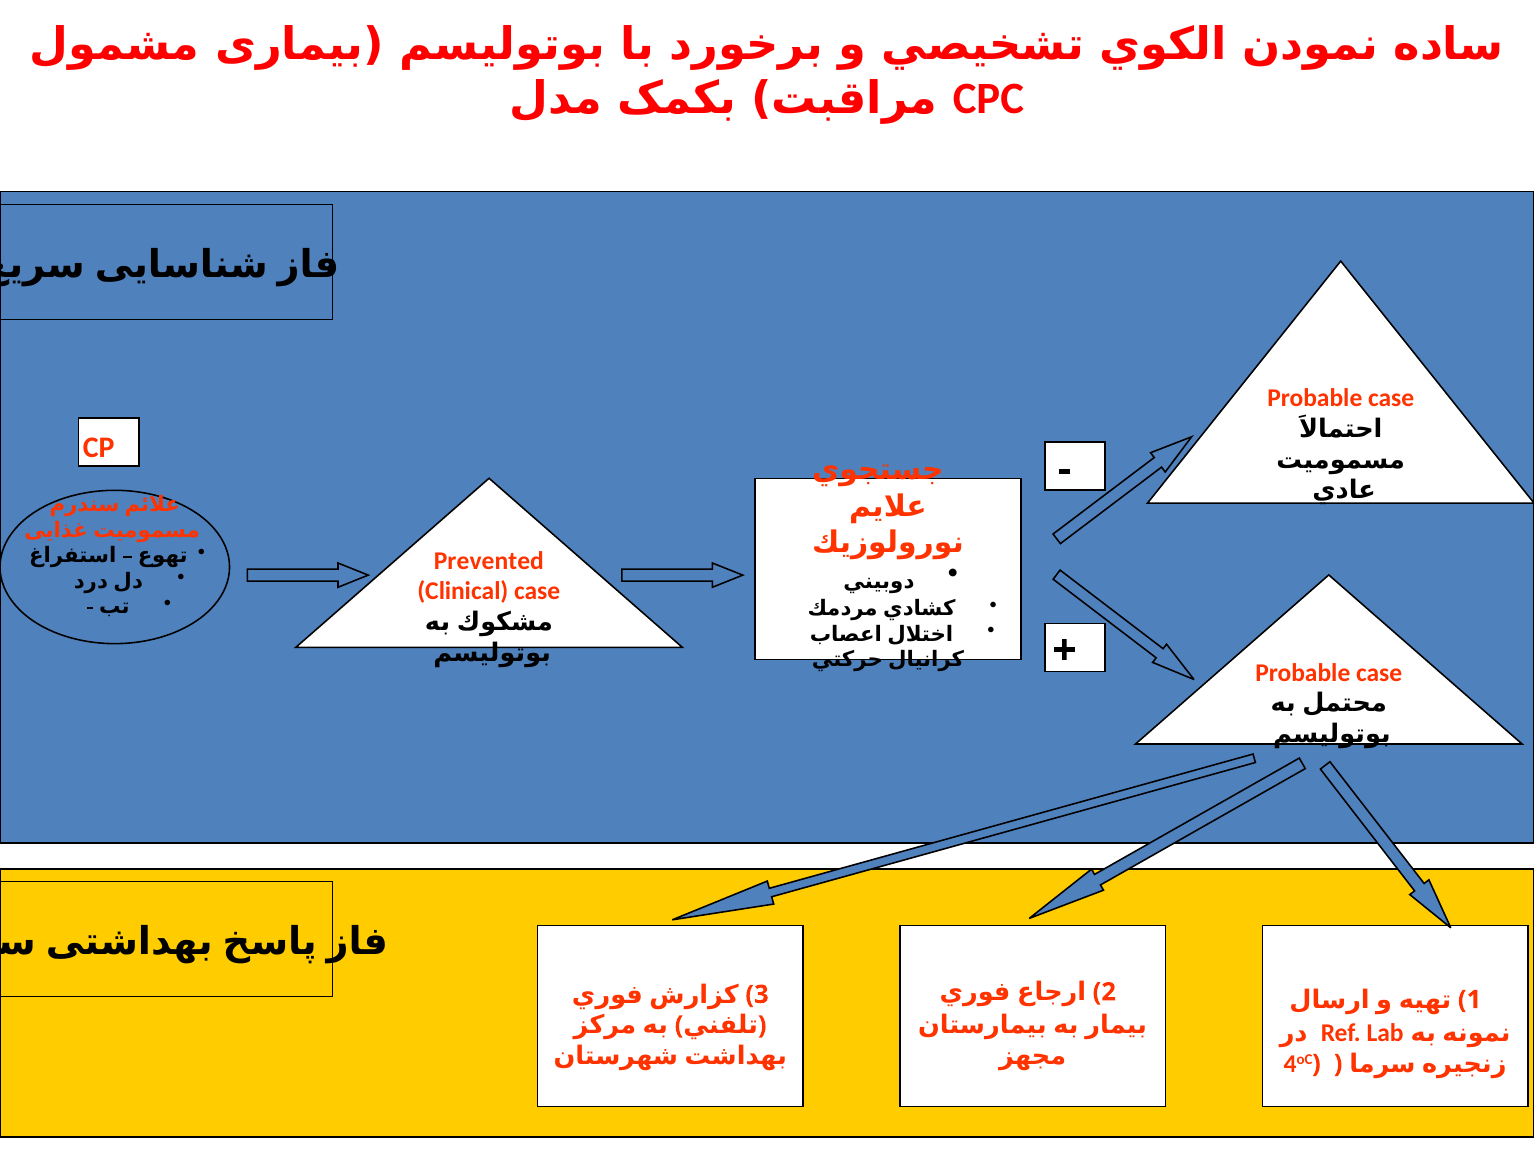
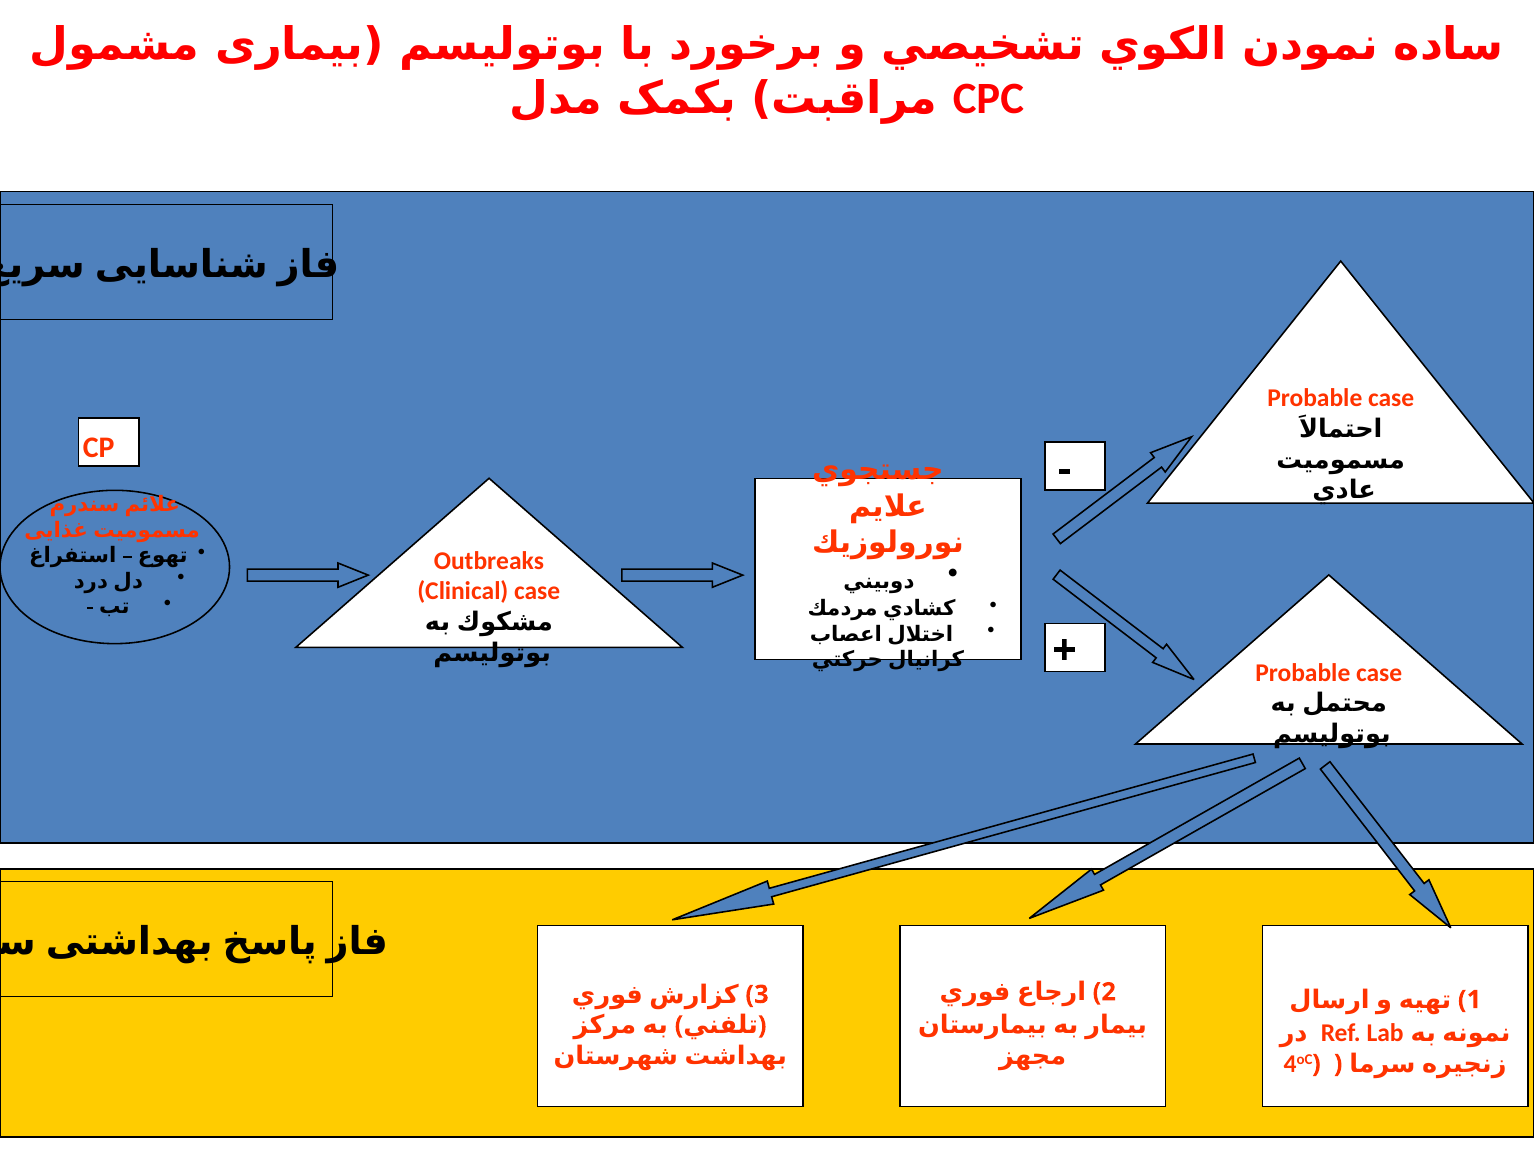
Prevented: Prevented -> Outbreaks
